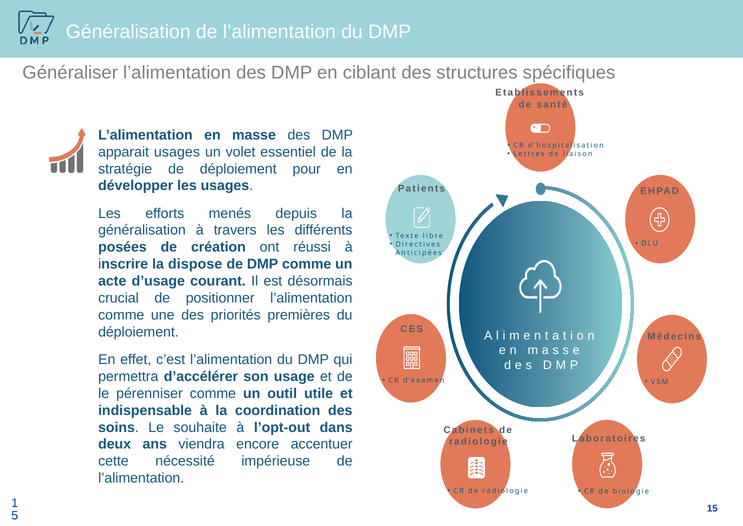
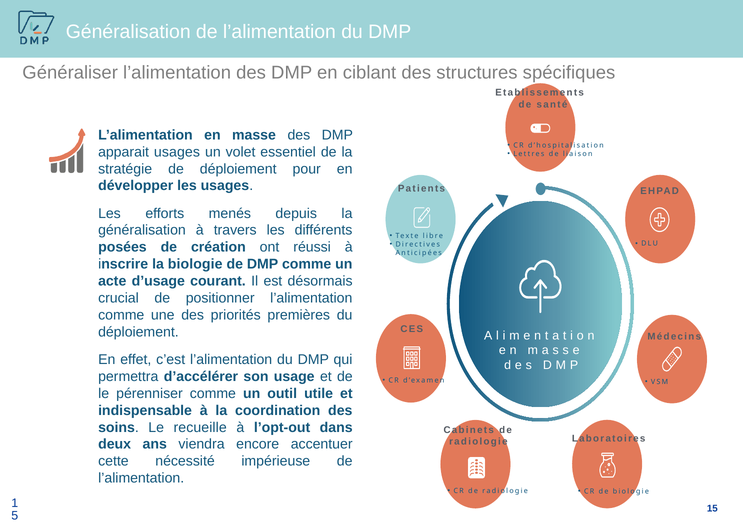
la dispose: dispose -> biologie
souhaite: souhaite -> recueille
